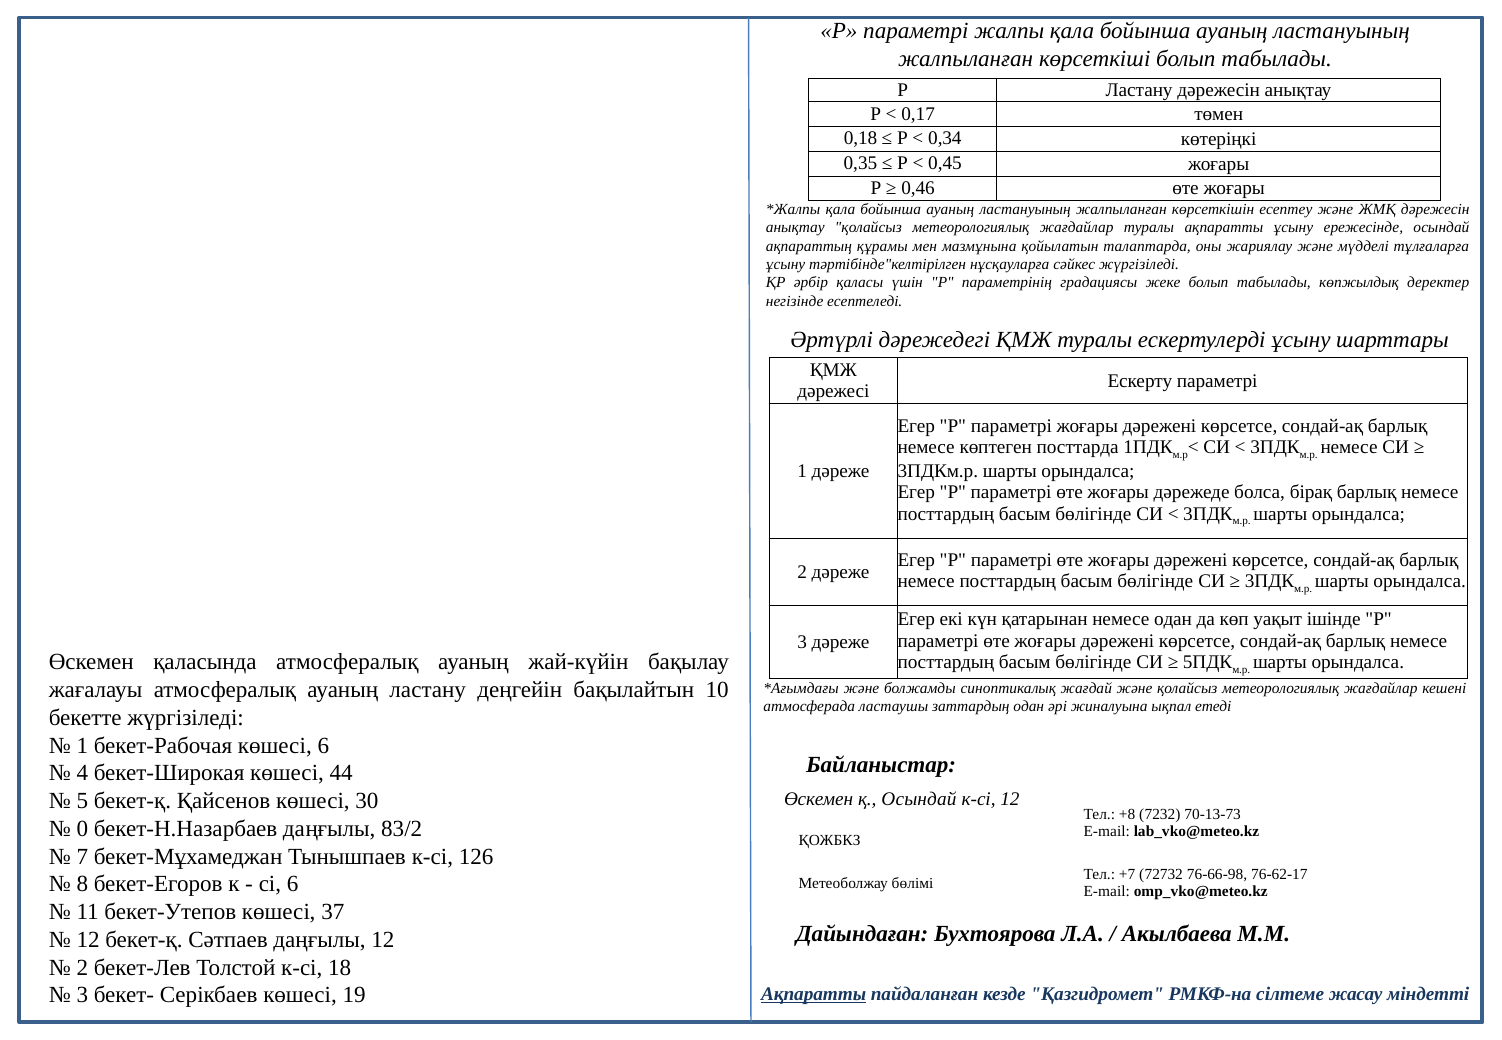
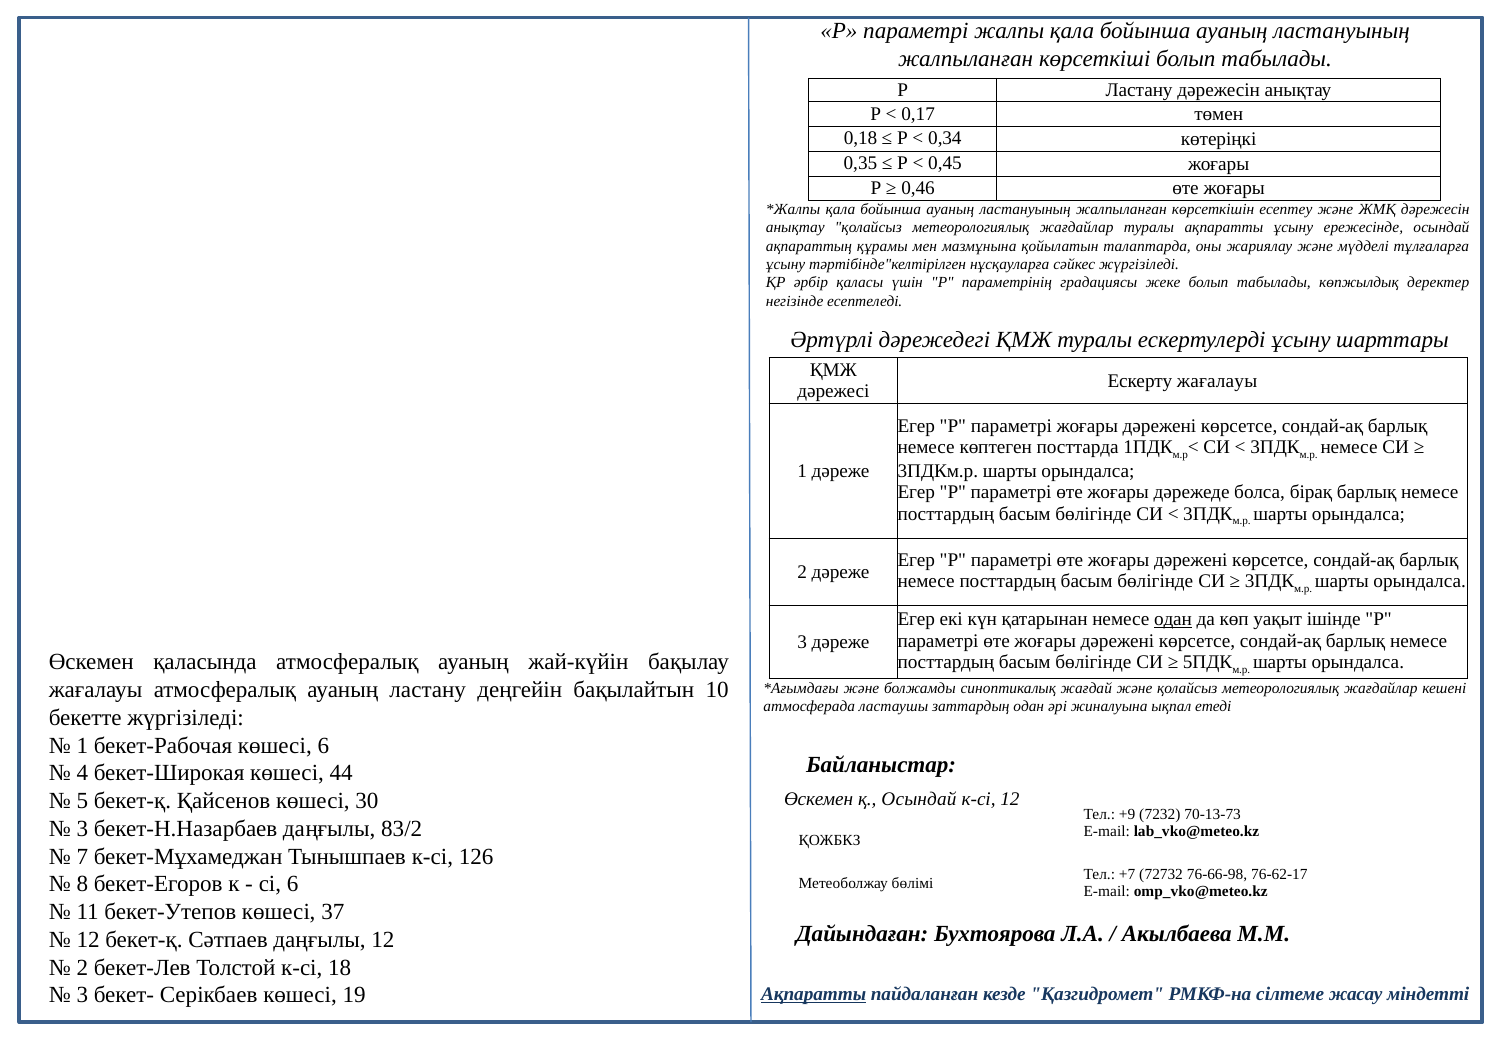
Ескерту параметрі: параметрі -> жағалауы
одан at (1173, 619) underline: none -> present
+8: +8 -> +9
0 at (82, 829): 0 -> 3
